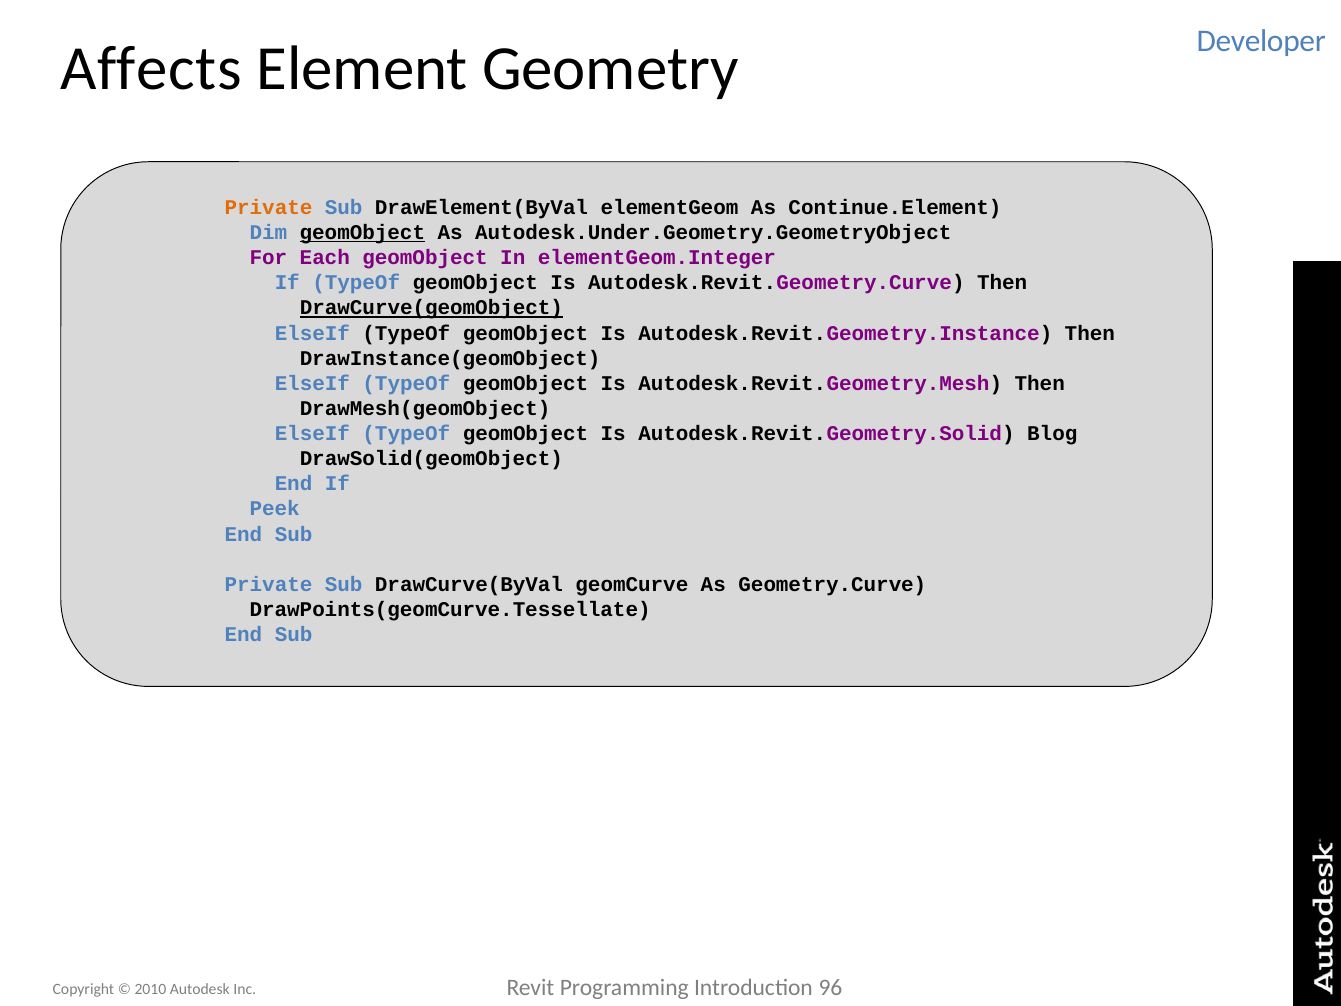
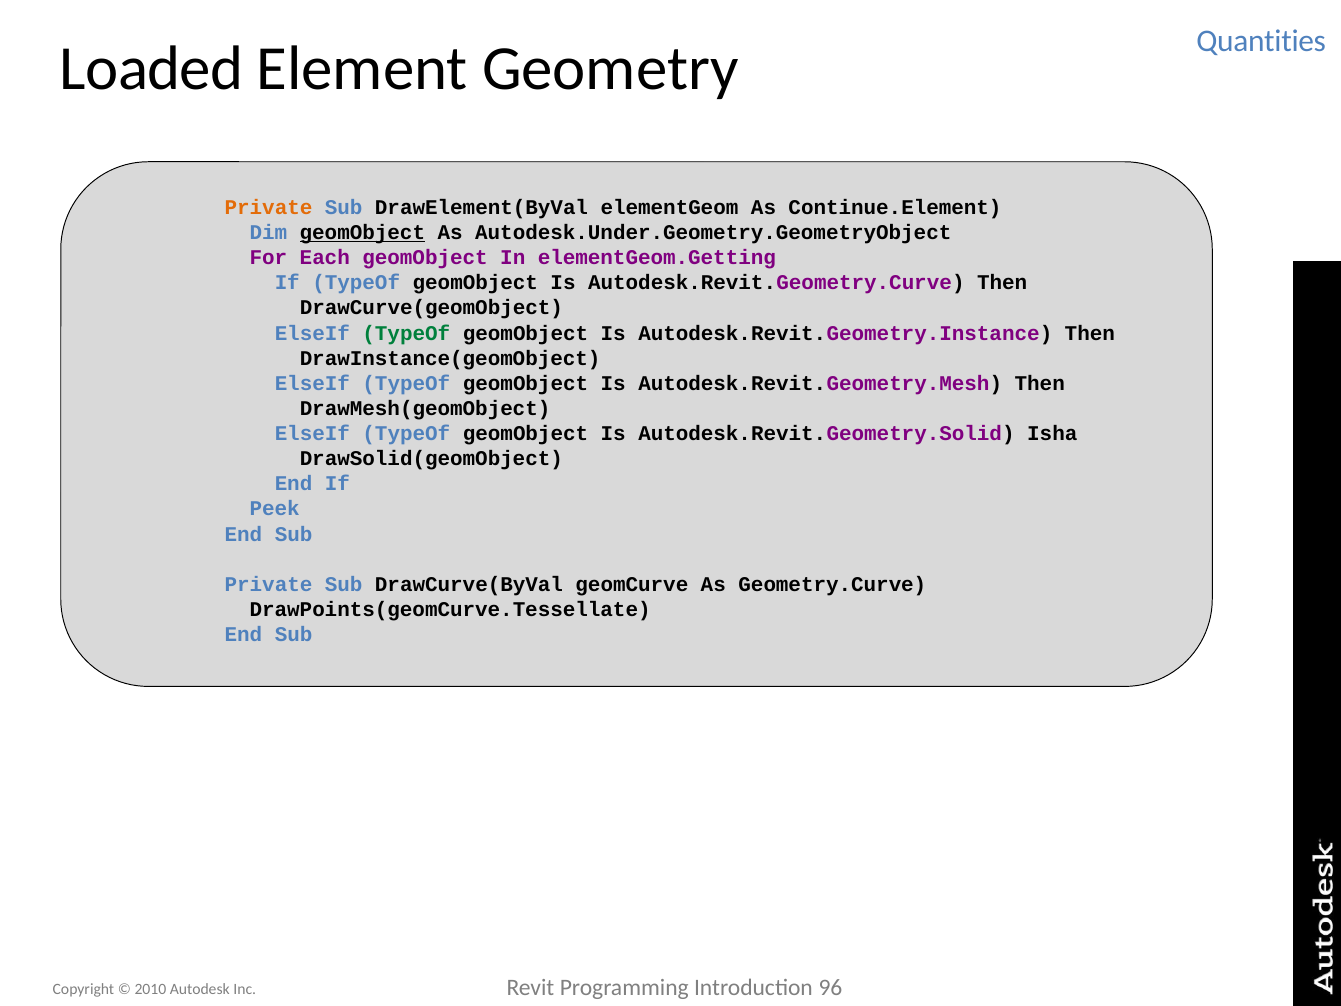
Developer: Developer -> Quantities
Affects: Affects -> Loaded
elementGeom.Integer: elementGeom.Integer -> elementGeom.Getting
DrawCurve(geomObject underline: present -> none
TypeOf at (406, 333) colour: black -> green
Blog: Blog -> Isha
